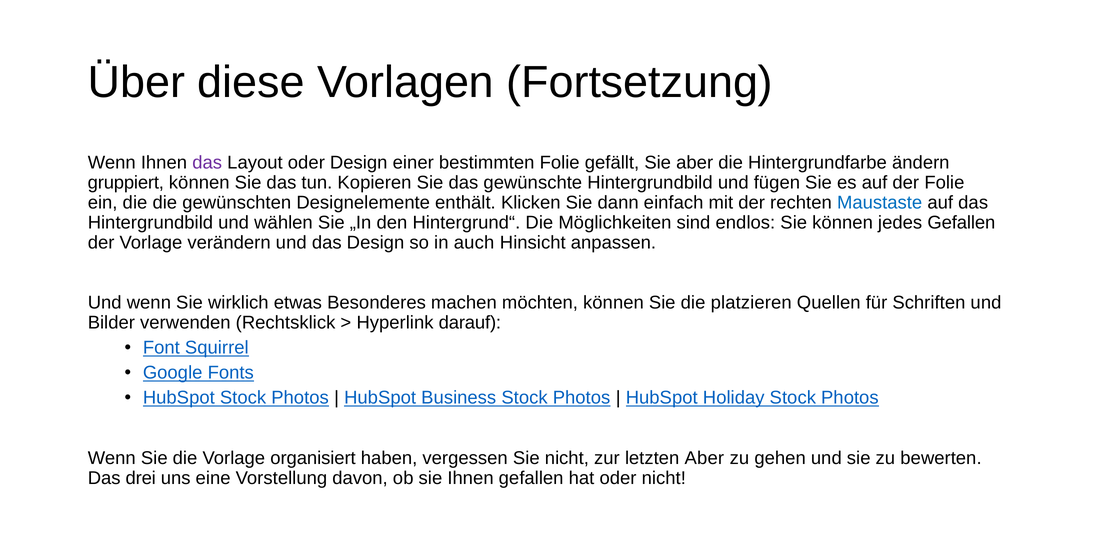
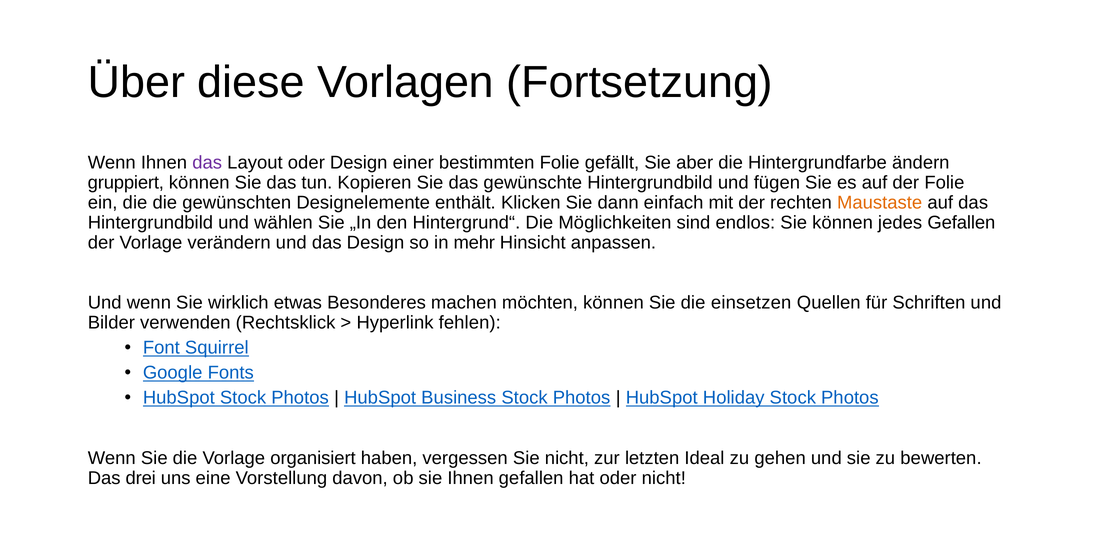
Maustaste colour: blue -> orange
auch: auch -> mehr
platzieren: platzieren -> einsetzen
darauf: darauf -> fehlen
letzten Aber: Aber -> Ideal
